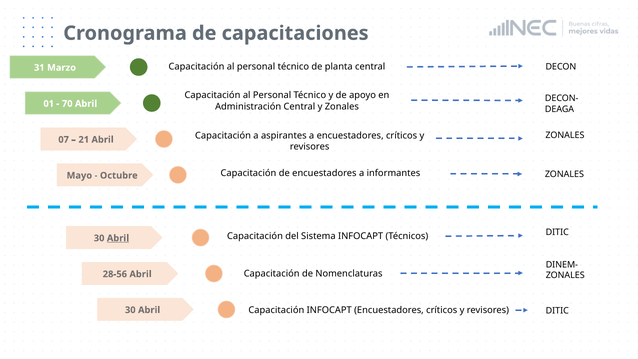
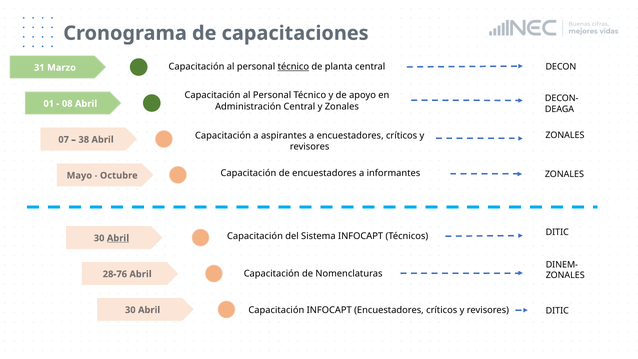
técnico at (293, 67) underline: none -> present
70: 70 -> 08
21: 21 -> 38
28-56: 28-56 -> 28-76
